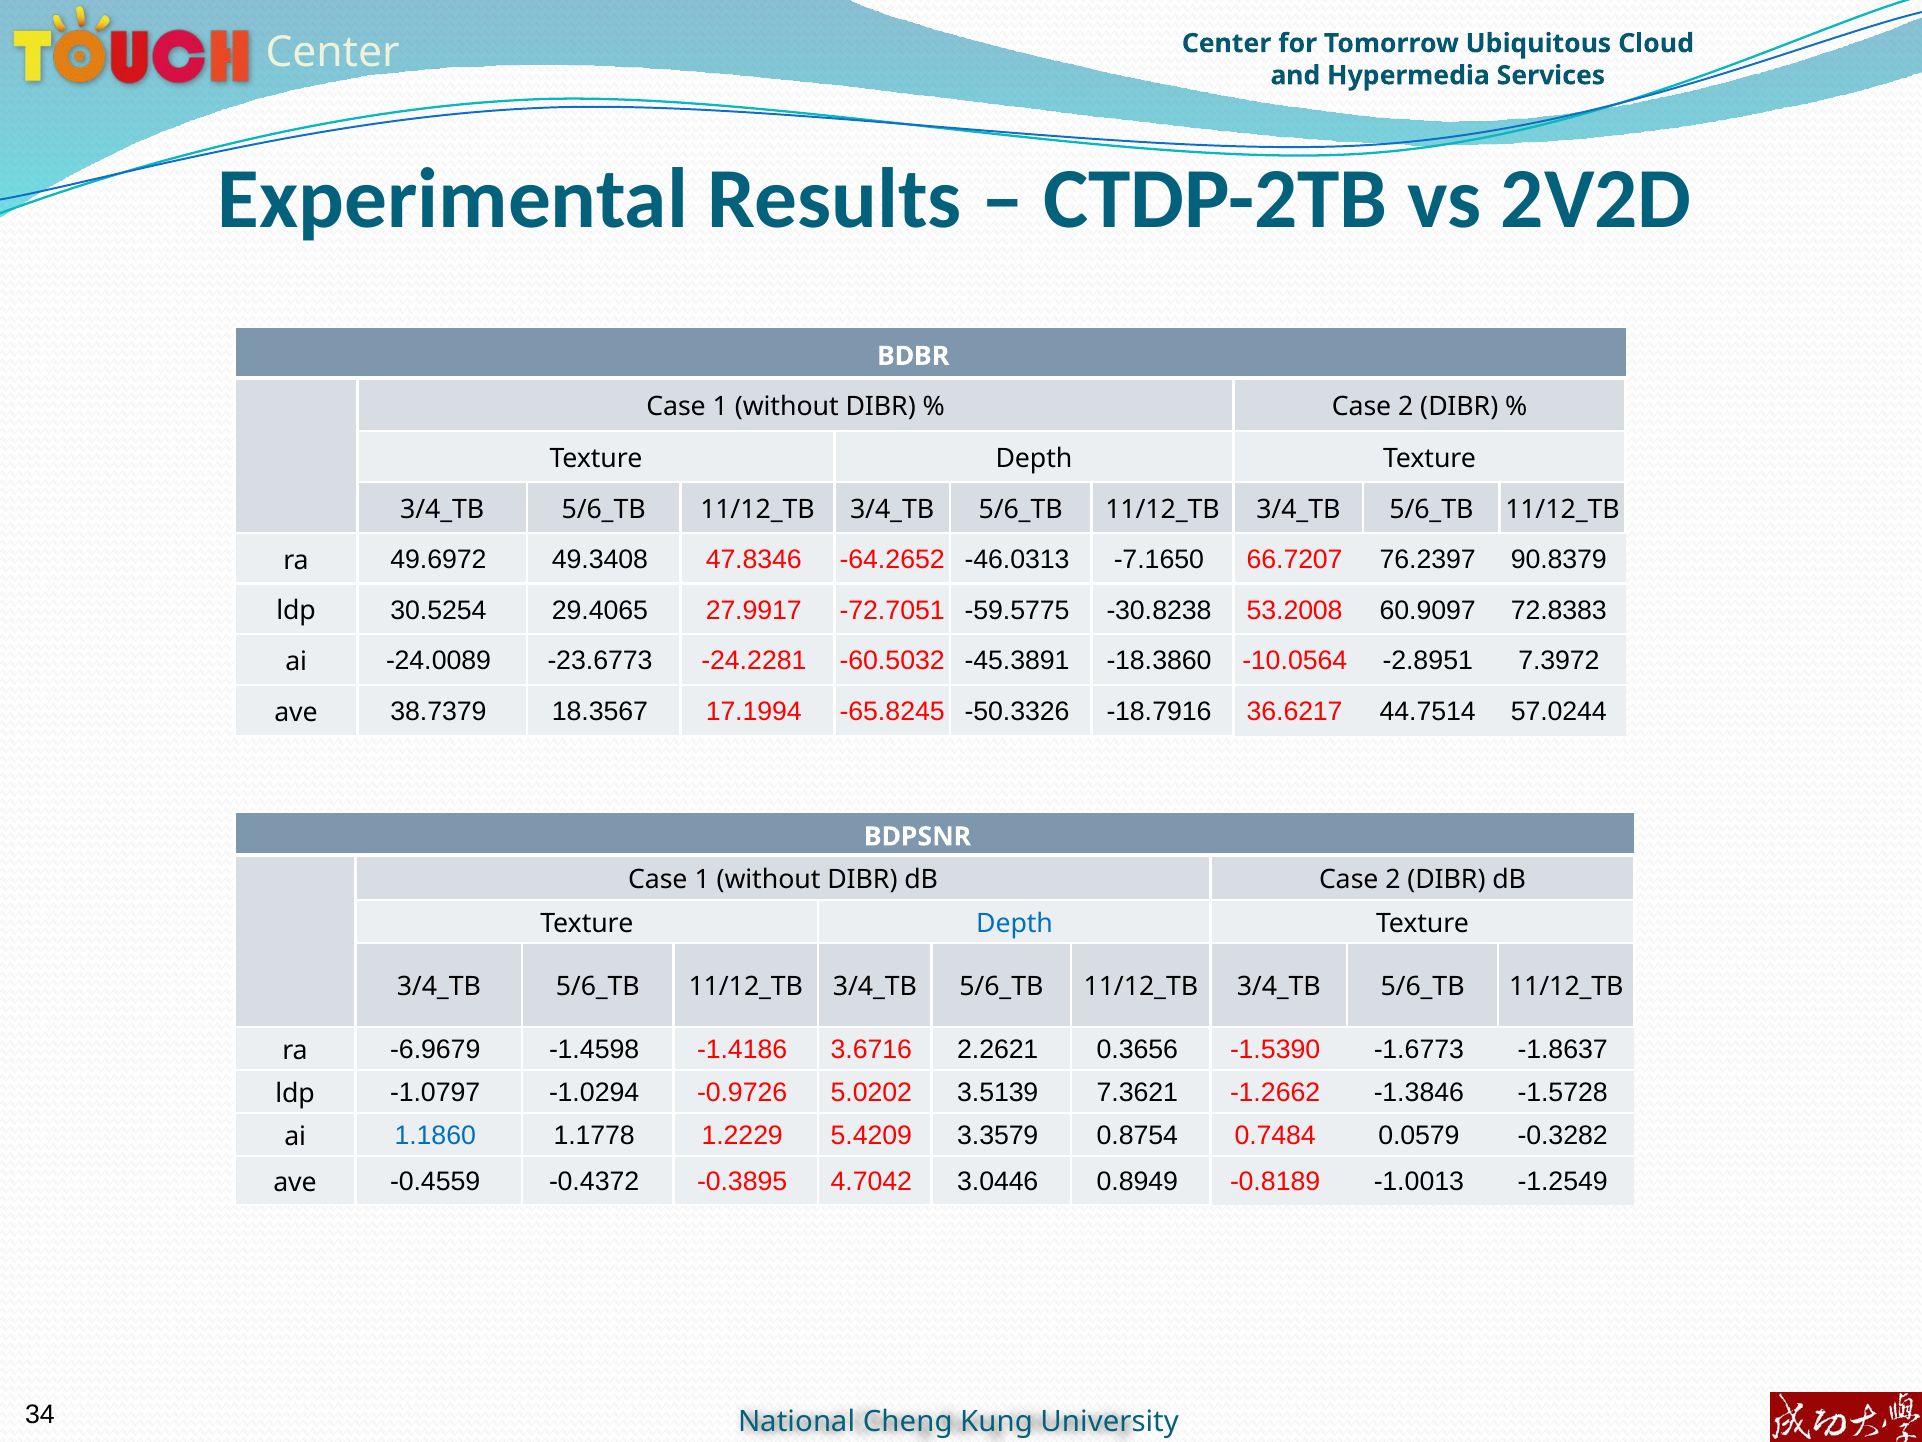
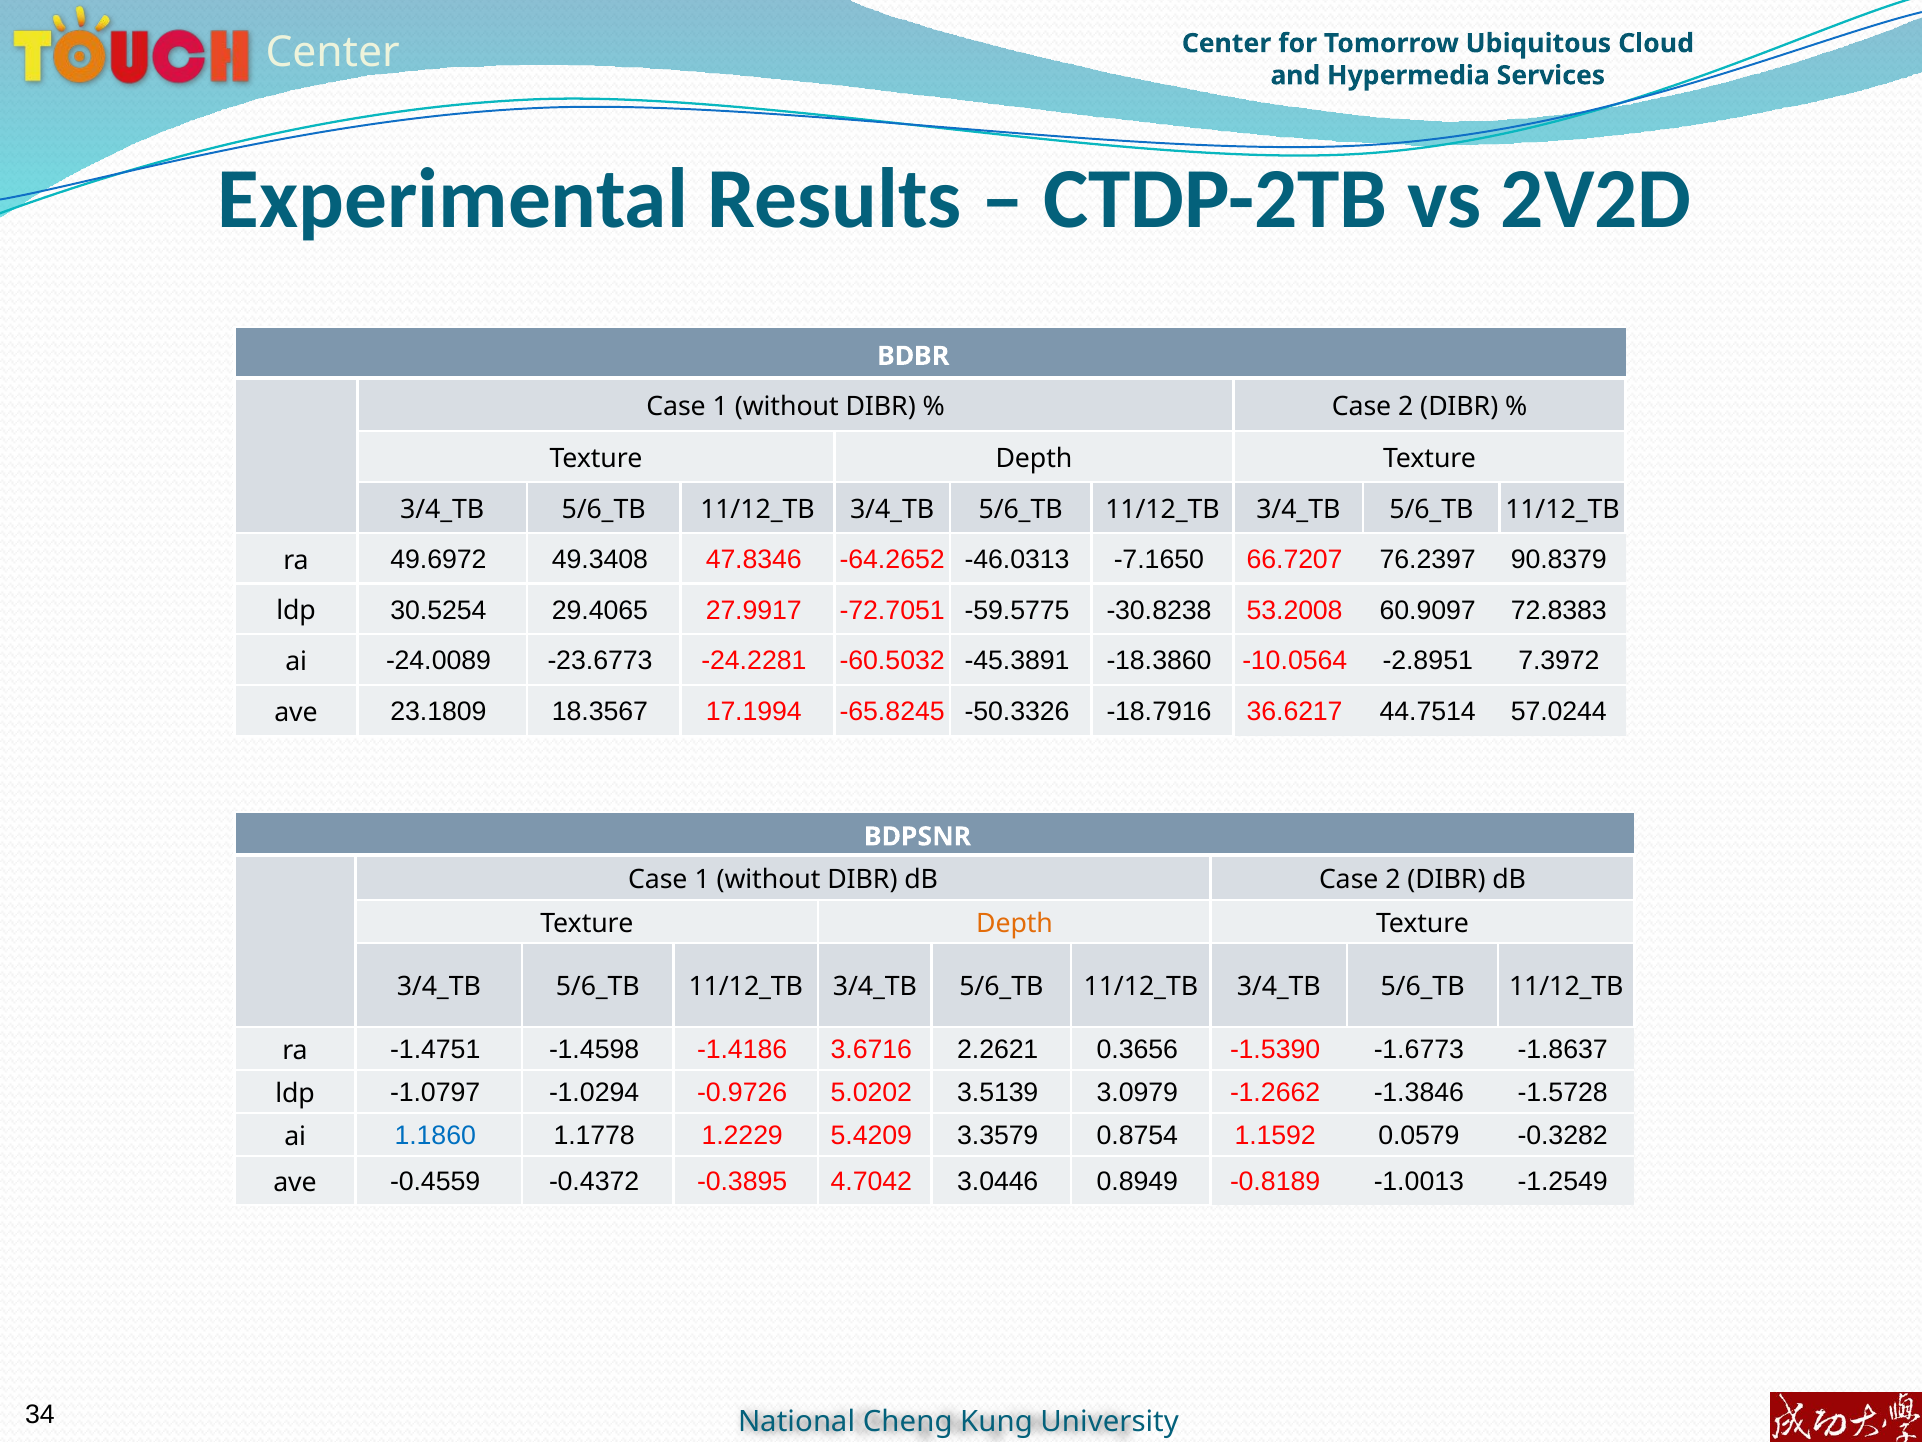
38.7379: 38.7379 -> 23.1809
Depth at (1015, 923) colour: blue -> orange
-6.9679: -6.9679 -> -1.4751
7.3621: 7.3621 -> 3.0979
0.7484: 0.7484 -> 1.1592
